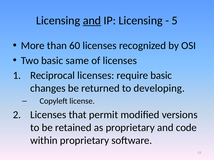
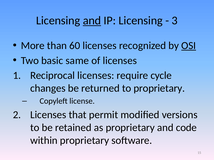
5: 5 -> 3
OSI underline: none -> present
require basic: basic -> cycle
to developing: developing -> proprietary
